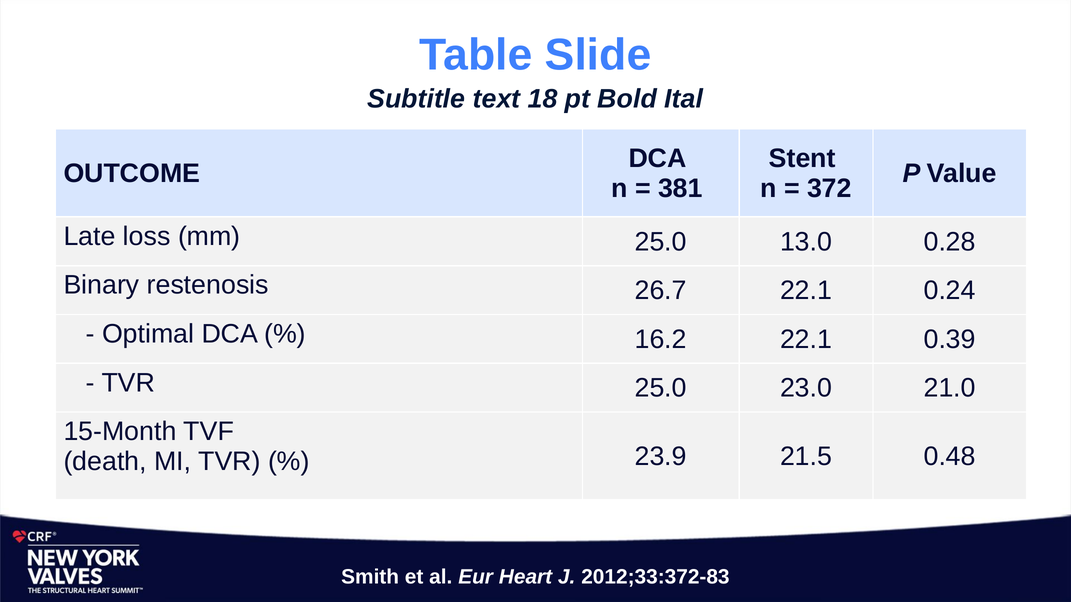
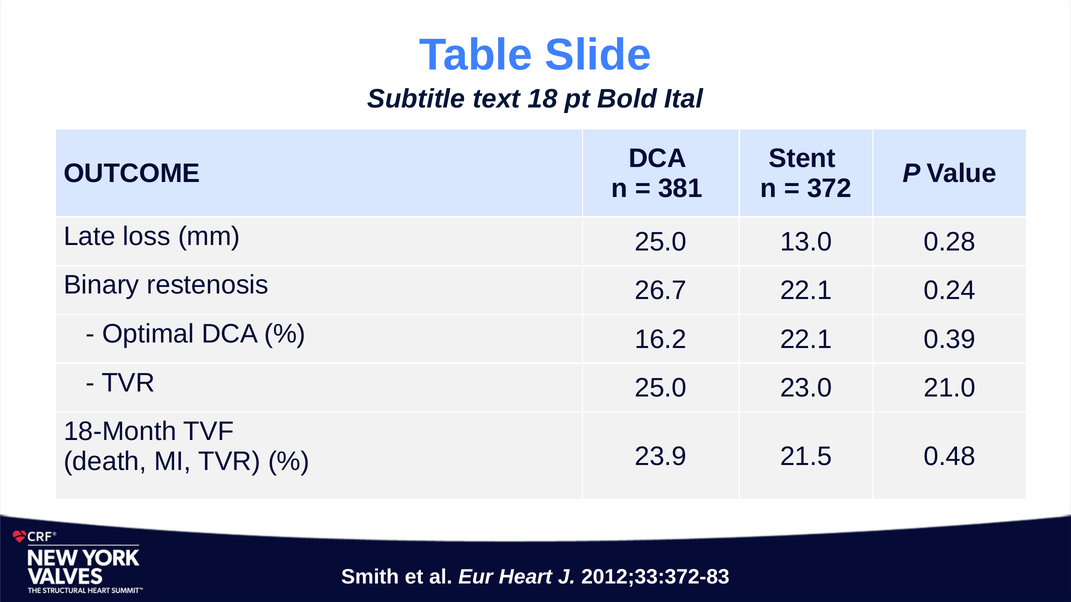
15-Month: 15-Month -> 18-Month
